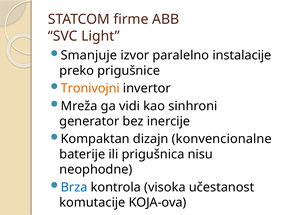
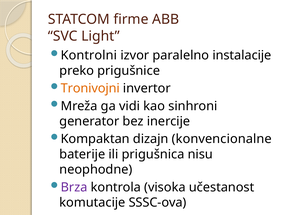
Smanjuje: Smanjuje -> Kontrolni
Brza colour: blue -> purple
KOJA-ova: KOJA-ova -> SSSC-ova
